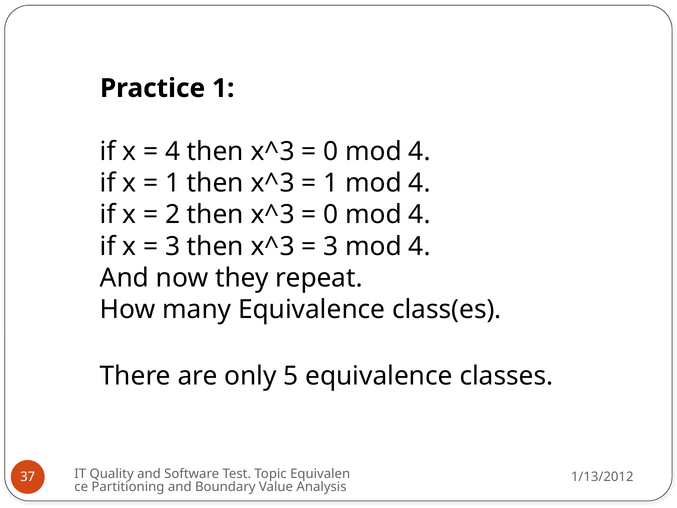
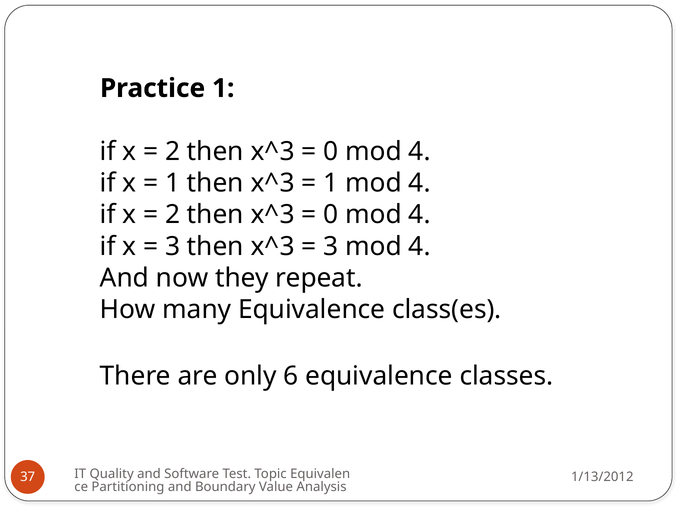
4 at (173, 151): 4 -> 2
5: 5 -> 6
